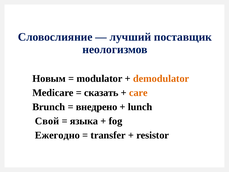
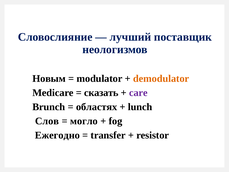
care colour: orange -> purple
внедрено: внедрено -> областях
Свой: Свой -> Слов
языка: языка -> могло
